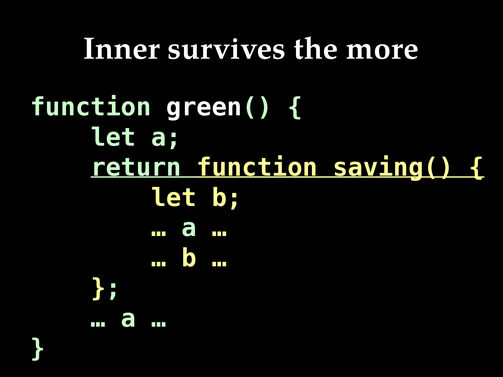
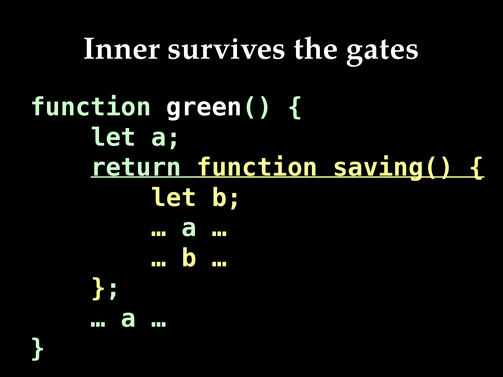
more: more -> gates
